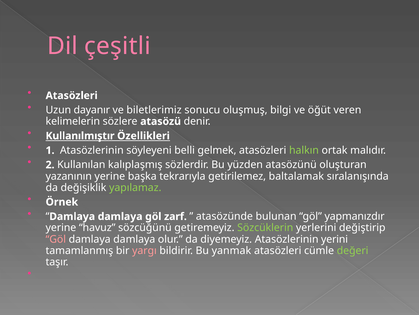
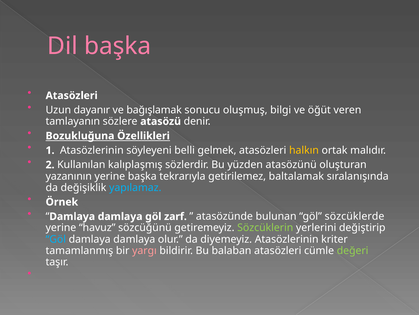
Dil çeşitli: çeşitli -> başka
biletlerimiz: biletlerimiz -> bağışlamak
kelimelerin: kelimelerin -> tamlayanın
Kullanılmıştır: Kullanılmıştır -> Bozukluğuna
halkın colour: light green -> yellow
yapılamaz colour: light green -> light blue
yapmanızdır: yapmanızdır -> sözcüklerde
Göl at (56, 239) colour: pink -> light blue
yerini: yerini -> kriter
yanmak: yanmak -> balaban
